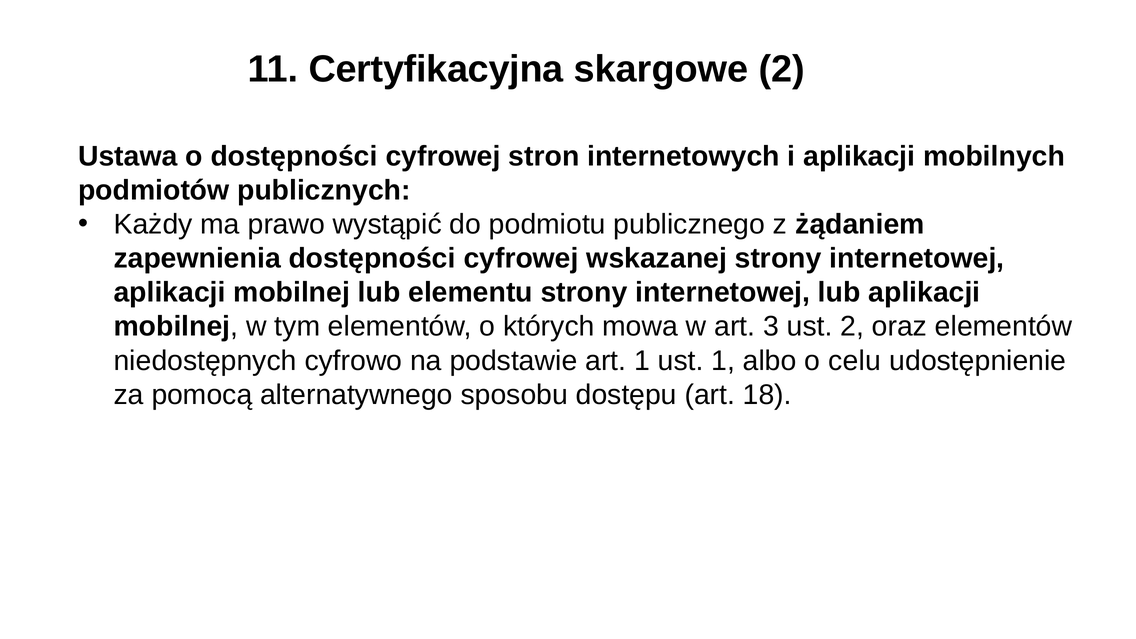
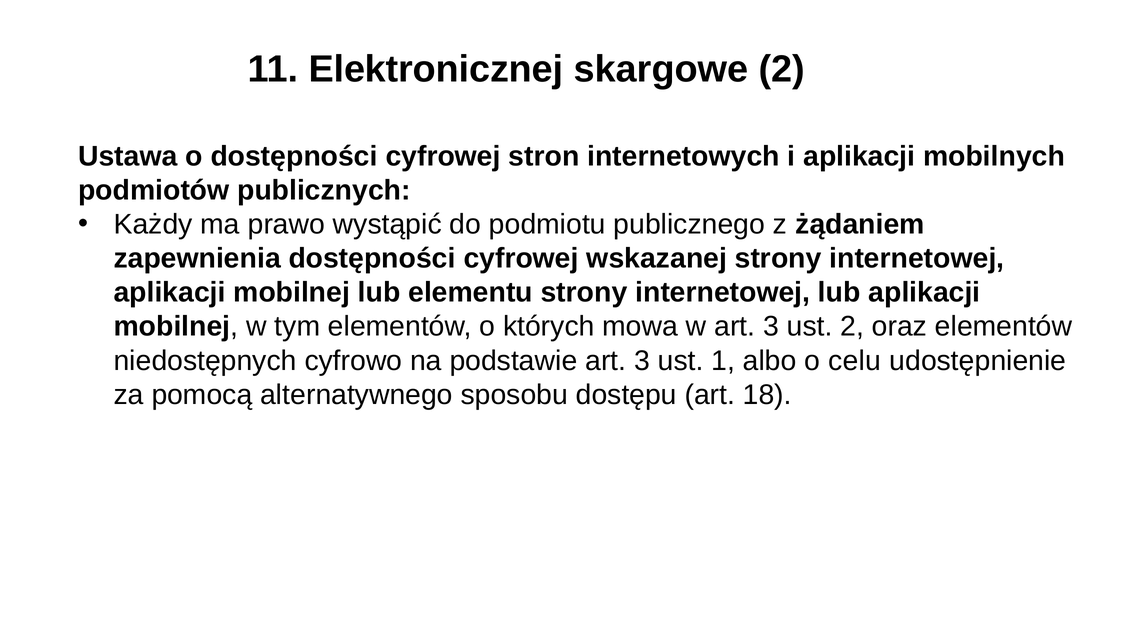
Certyfikacyjna: Certyfikacyjna -> Elektronicznej
podstawie art 1: 1 -> 3
